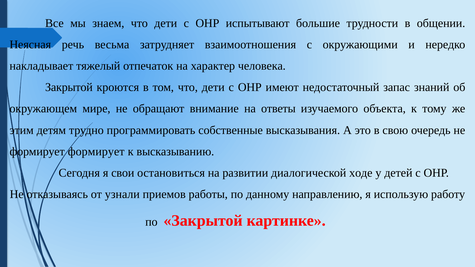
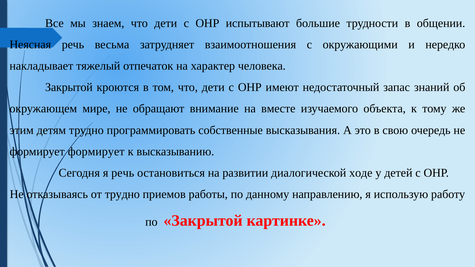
ответы: ответы -> вместе
я свои: свои -> речь
от узнали: узнали -> трудно
